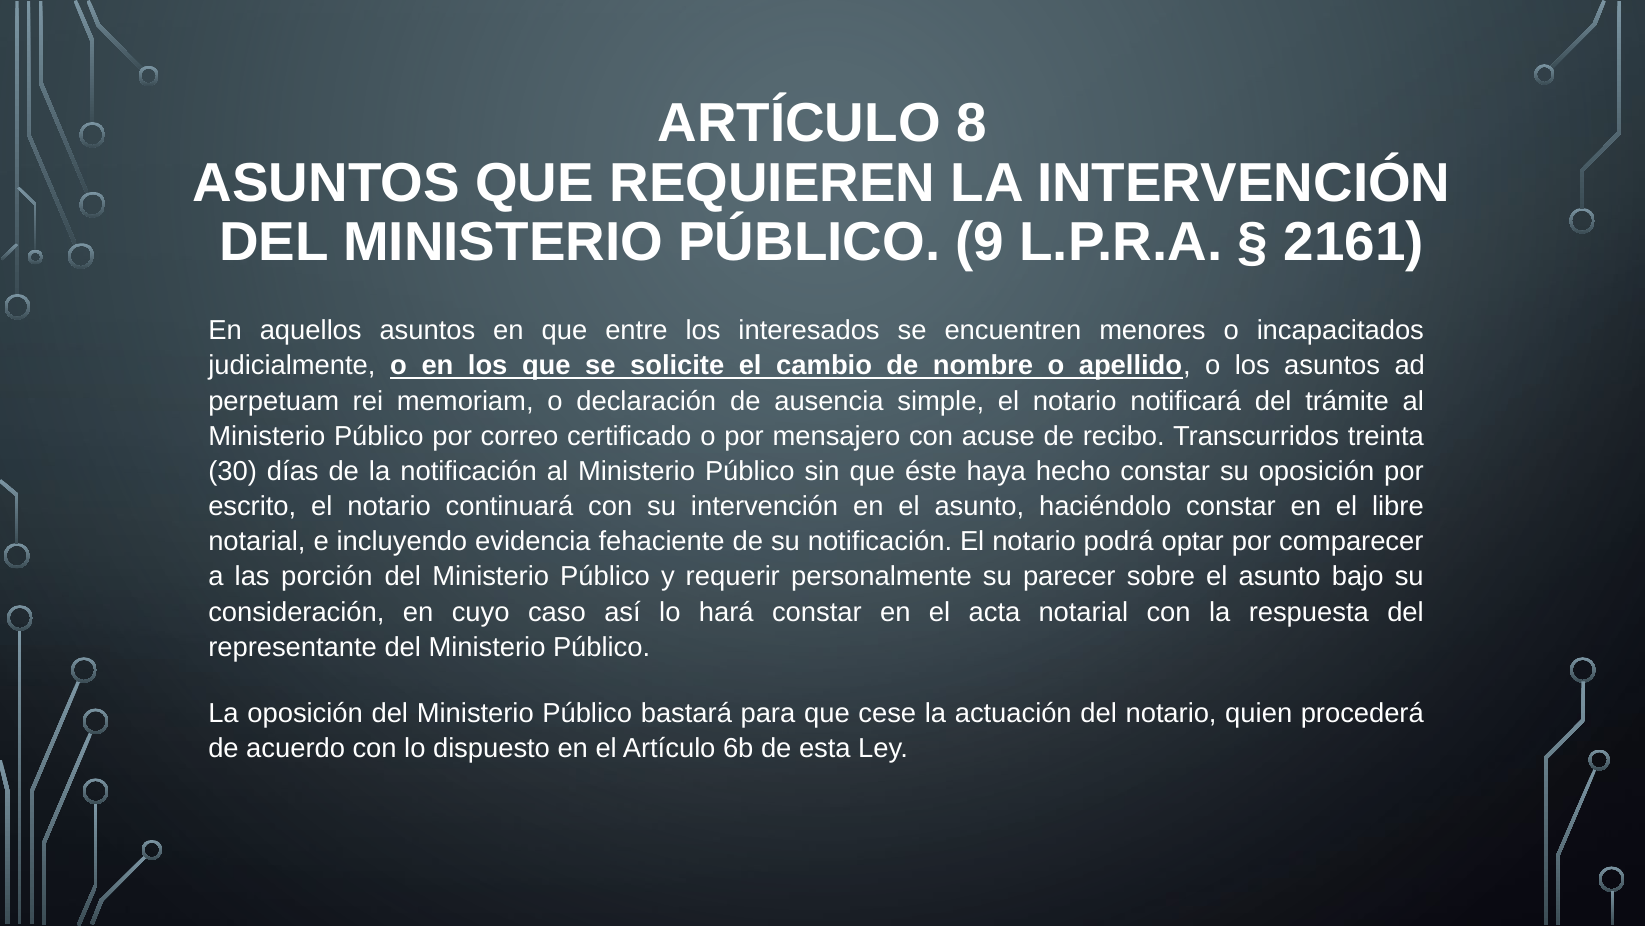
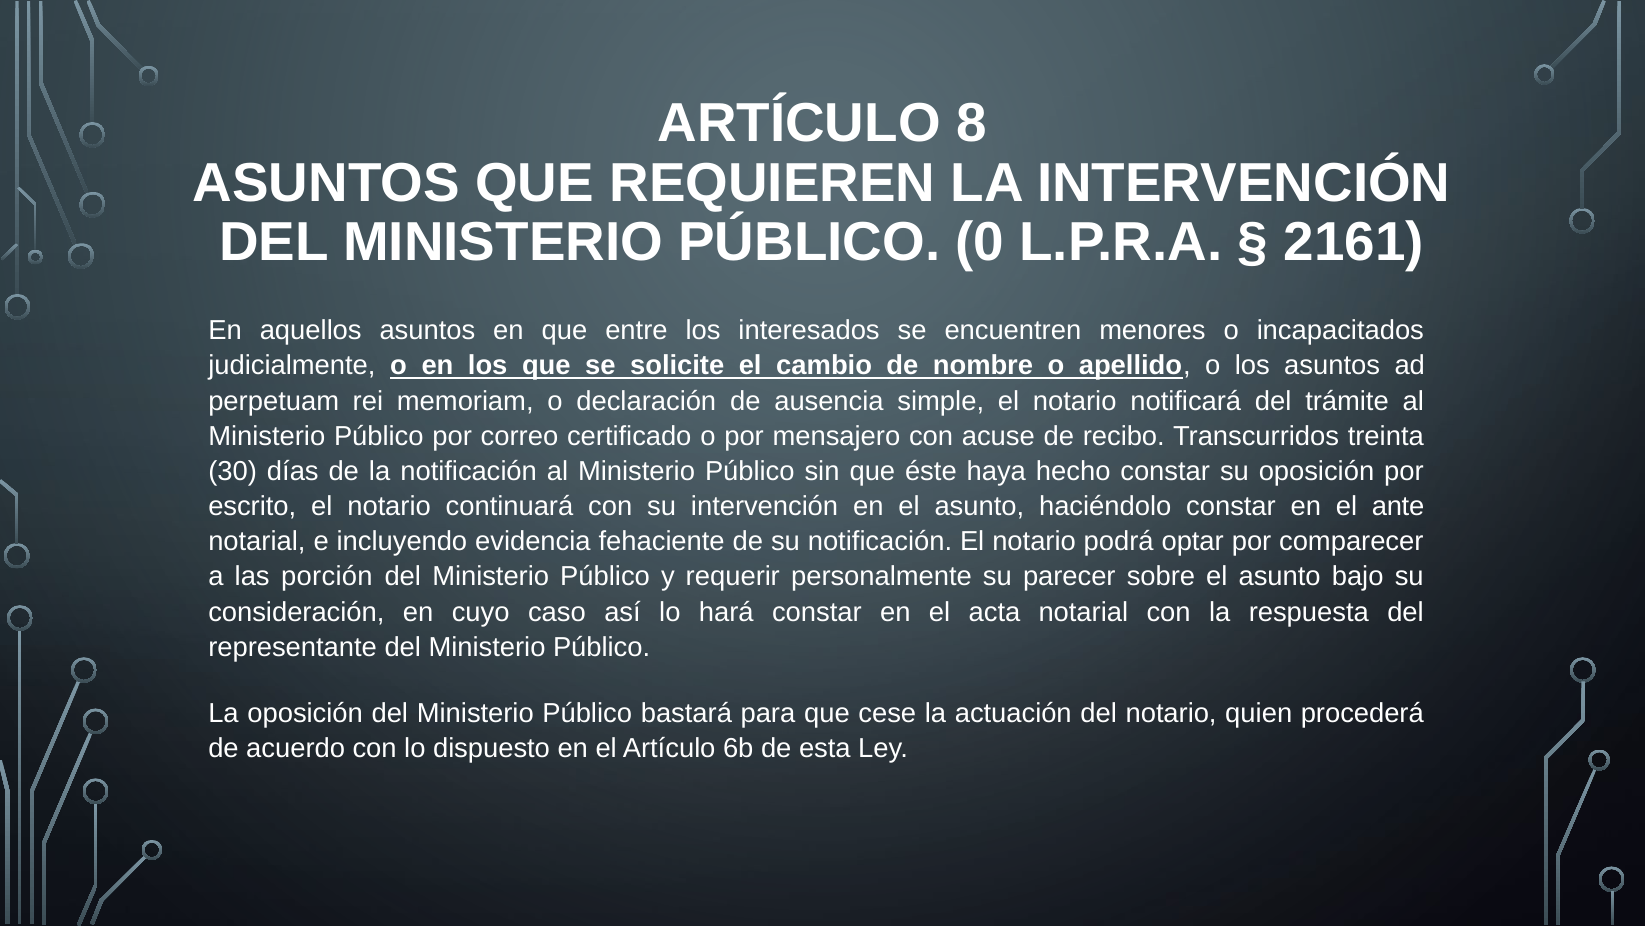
9: 9 -> 0
libre: libre -> ante
